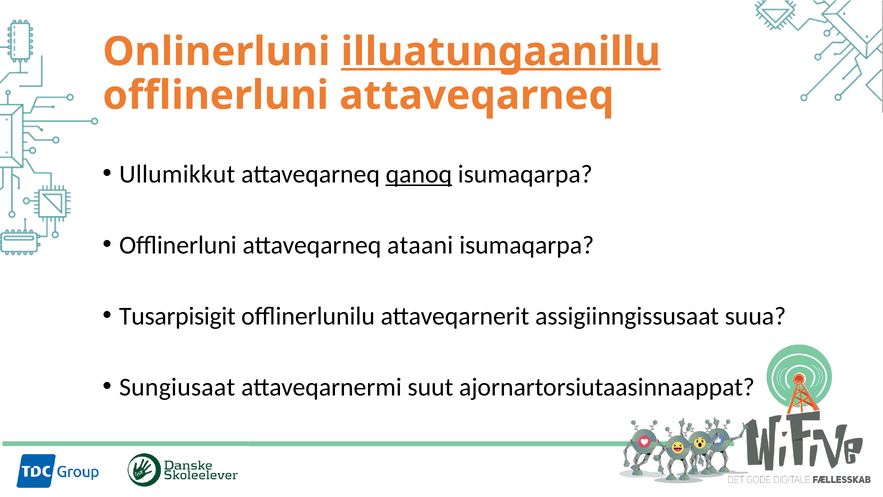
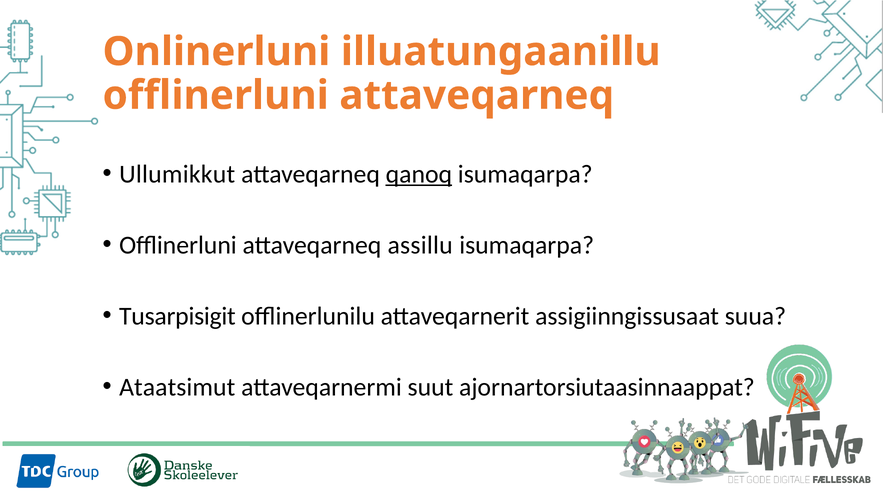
illuatungaanillu underline: present -> none
ataani: ataani -> assillu
Sungiusaat: Sungiusaat -> Ataatsimut
